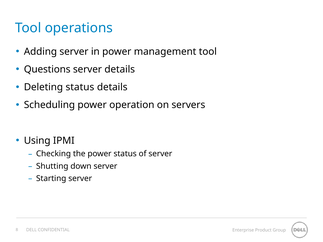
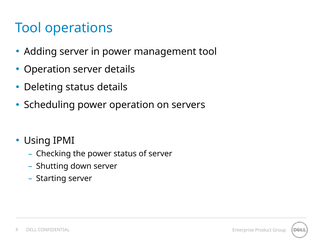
Questions at (47, 69): Questions -> Operation
